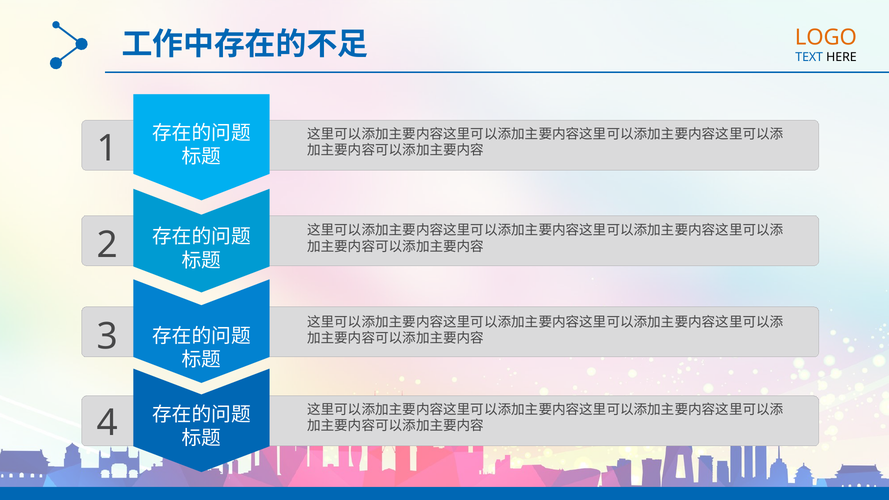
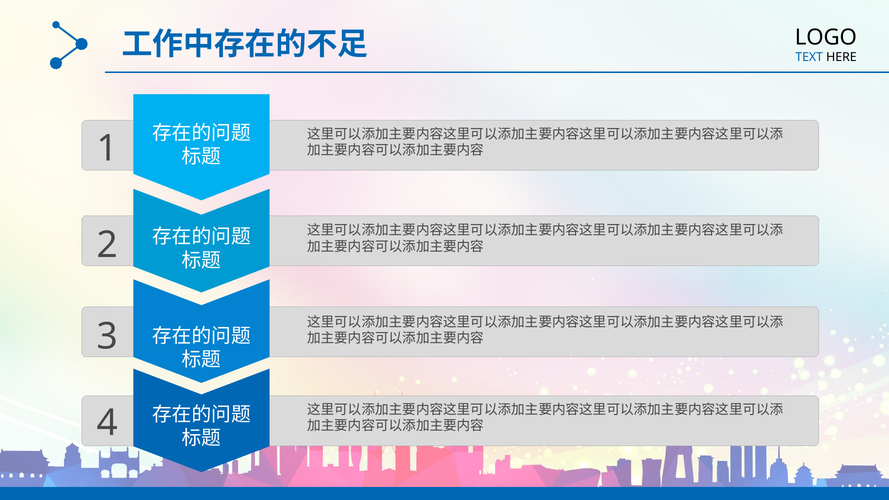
LOGO colour: orange -> black
